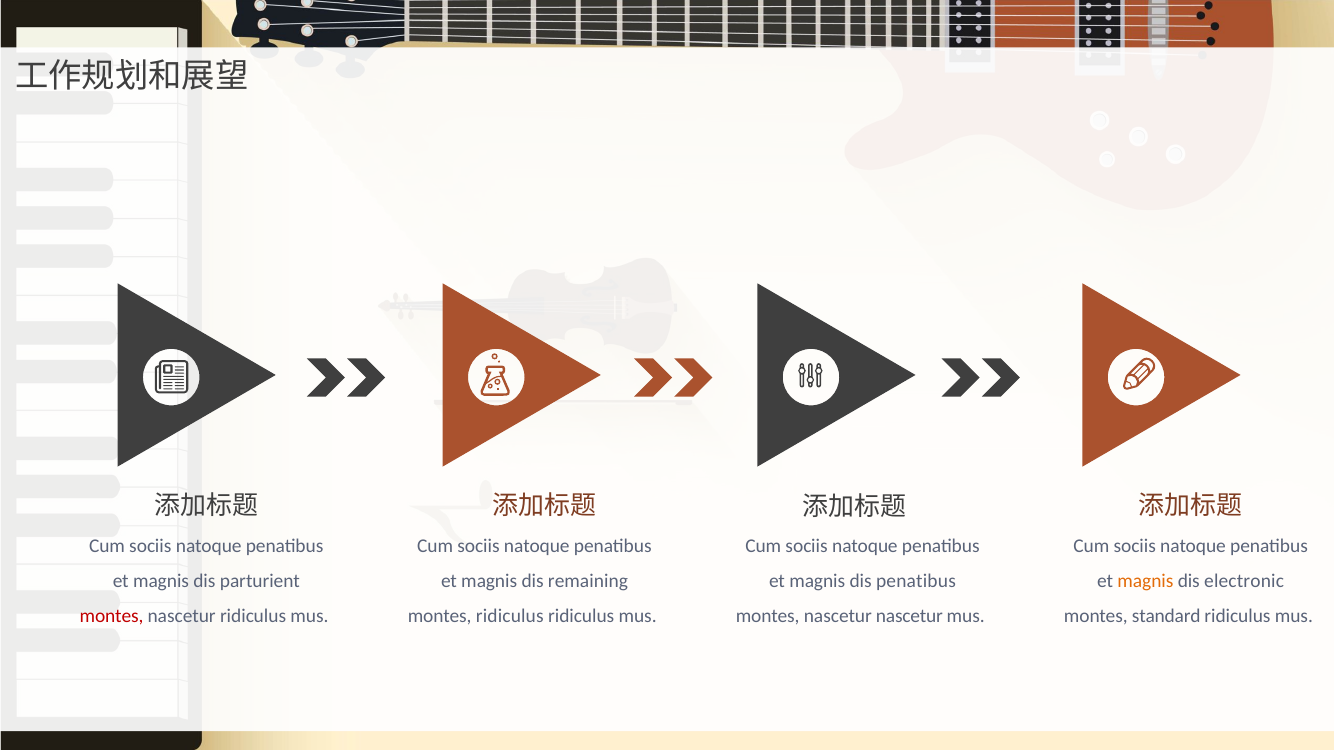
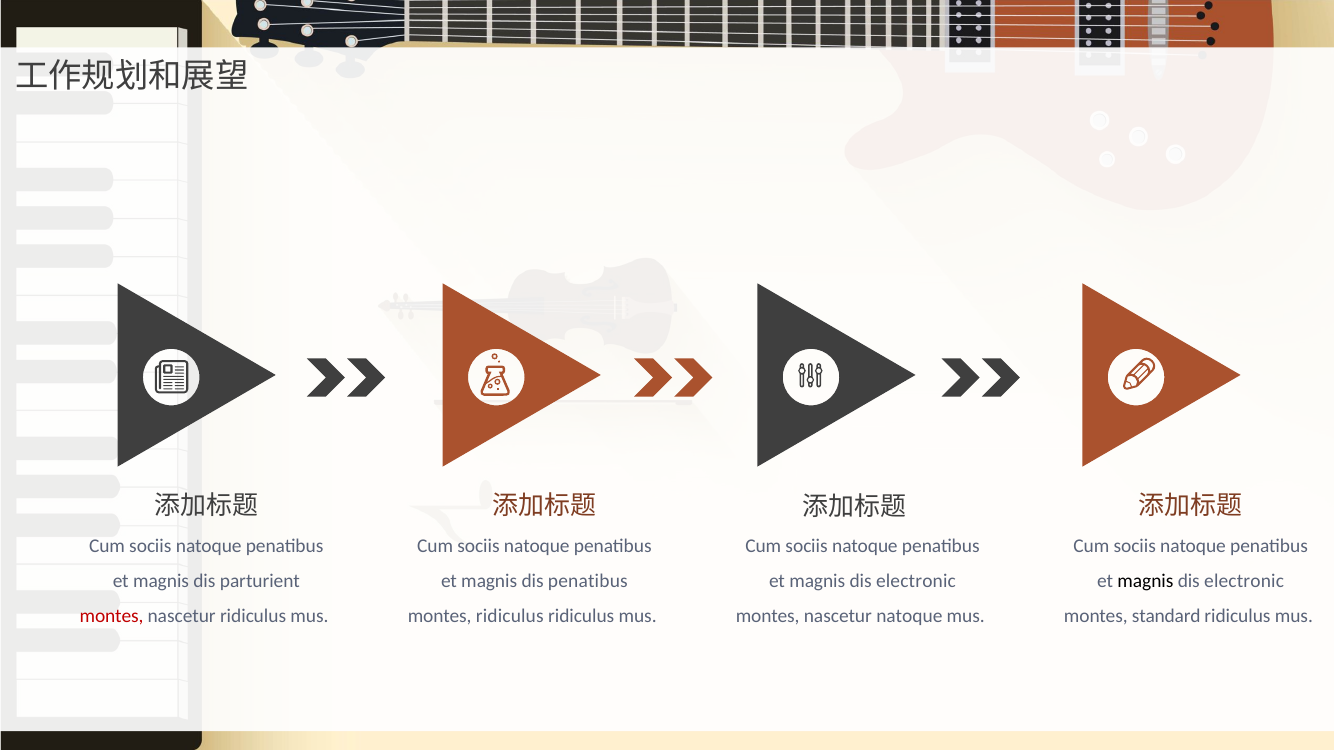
dis remaining: remaining -> penatibus
penatibus at (916, 581): penatibus -> electronic
magnis at (1145, 581) colour: orange -> black
nascetur nascetur: nascetur -> natoque
